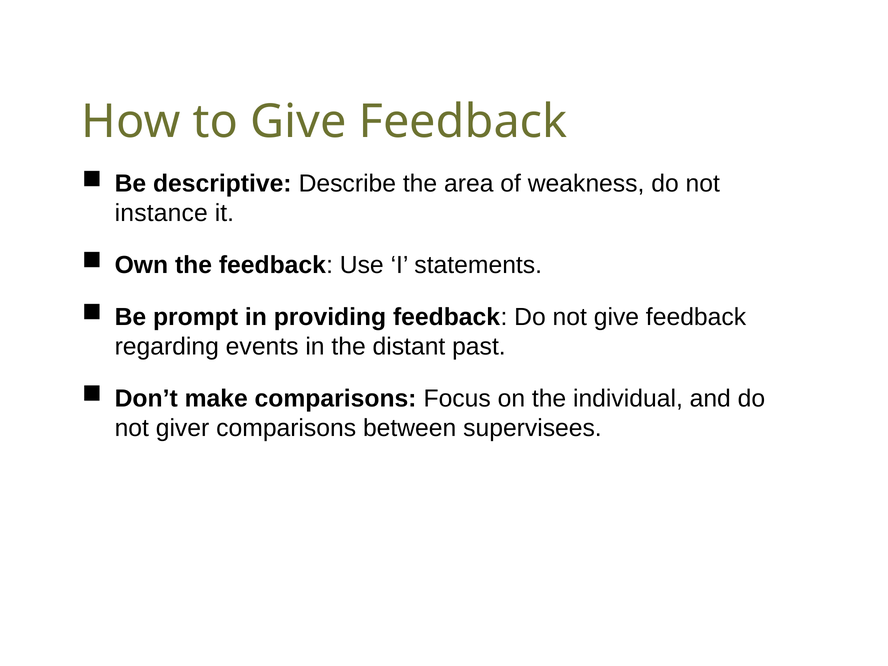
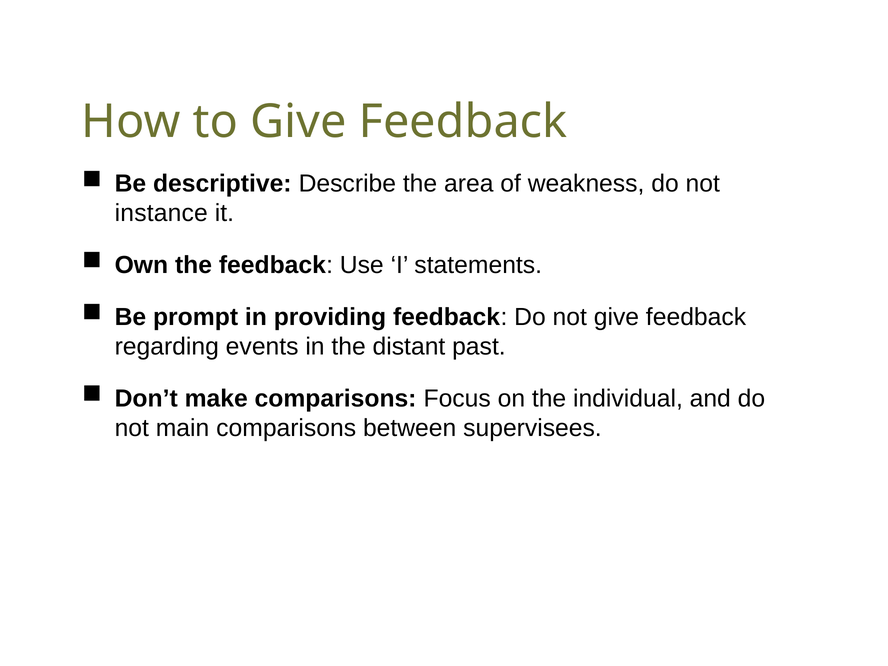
giver: giver -> main
